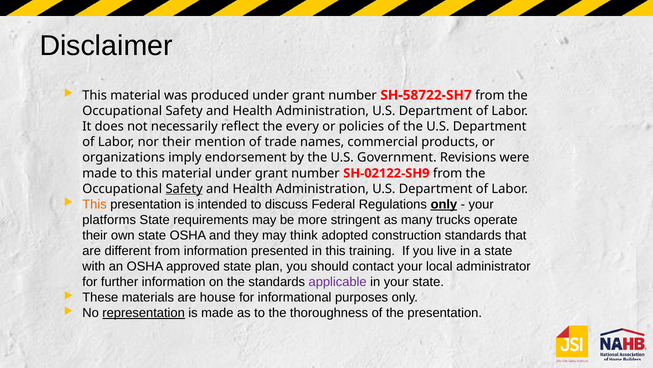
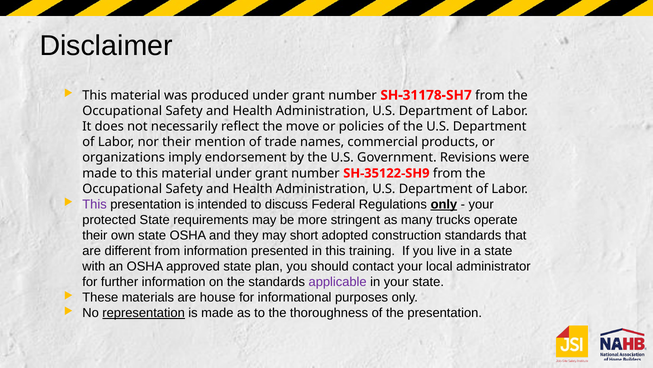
SH-58722-SH7: SH-58722-SH7 -> SH-31178-SH7
every: every -> move
SH-02122-SH9: SH-02122-SH9 -> SH-35122-SH9
Safety at (184, 188) underline: present -> none
This at (95, 204) colour: orange -> purple
platforms: platforms -> protected
think: think -> short
